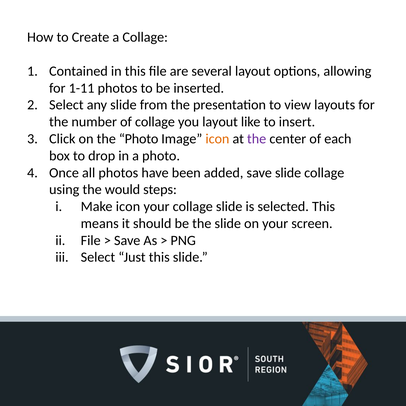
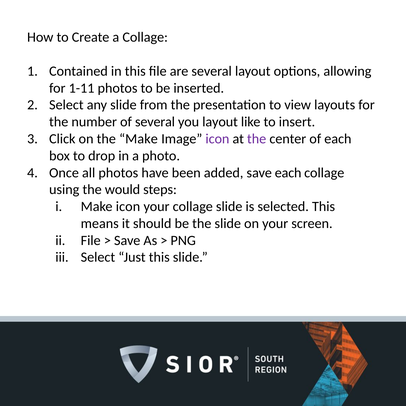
of collage: collage -> several
the Photo: Photo -> Make
icon at (217, 139) colour: orange -> purple
save slide: slide -> each
